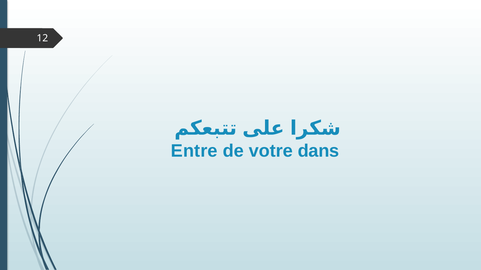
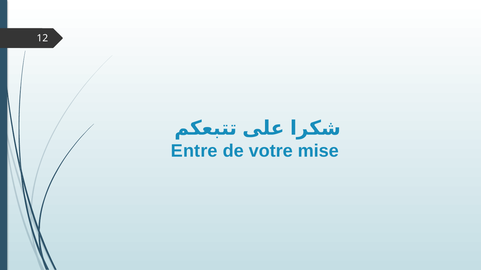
dans: dans -> mise
